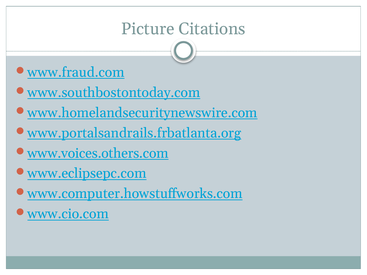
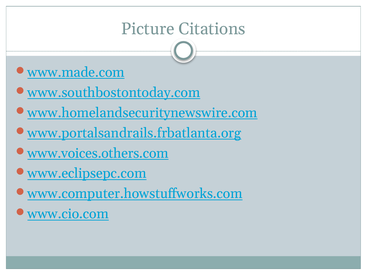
www.fraud.com: www.fraud.com -> www.made.com
